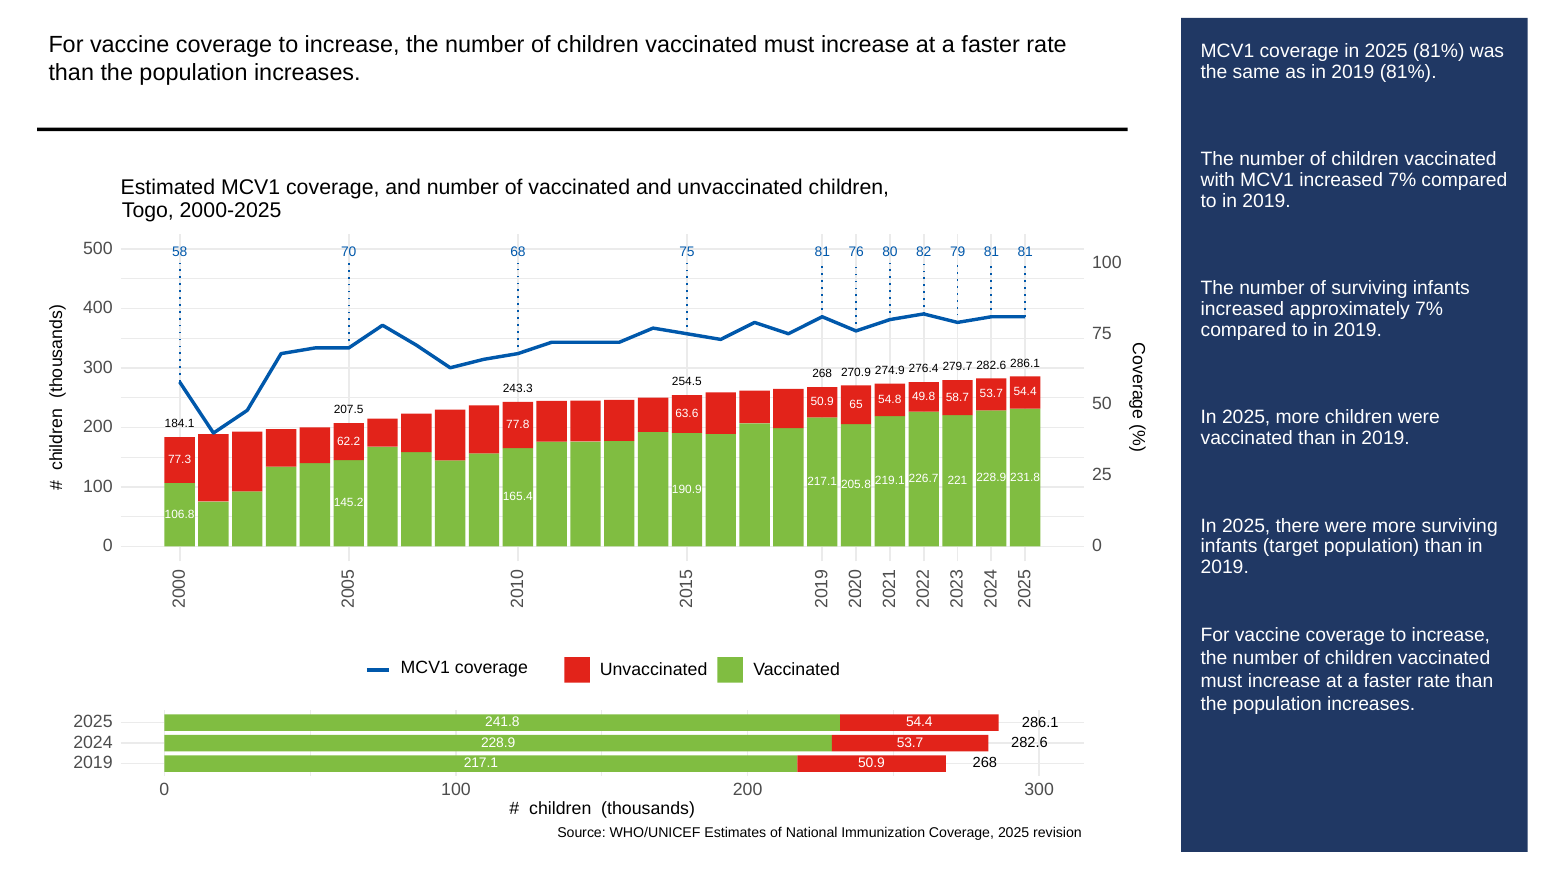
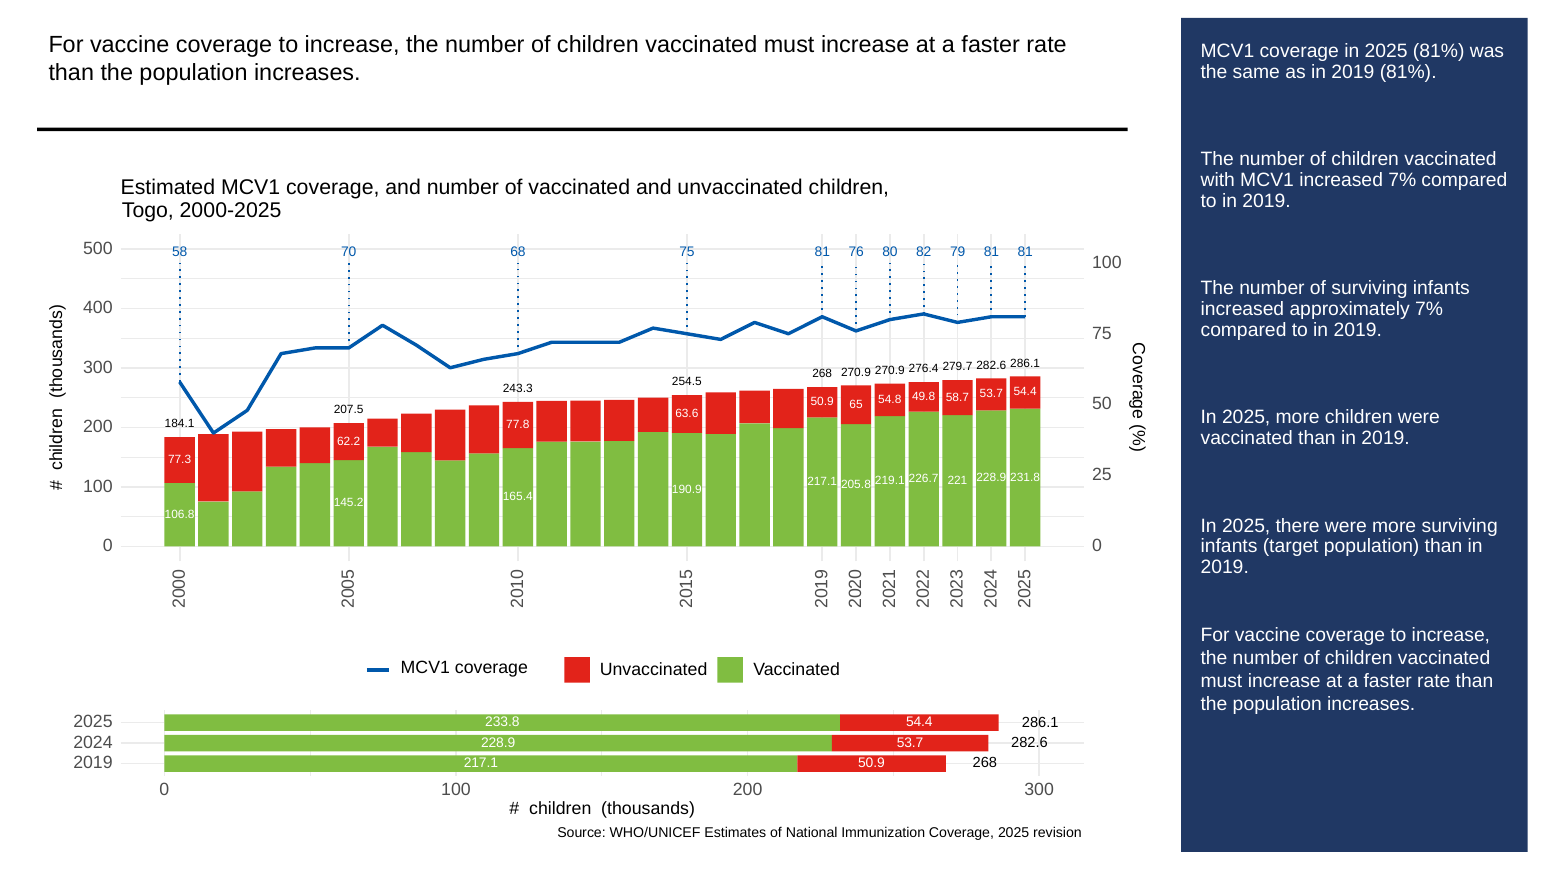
270.9 274.9: 274.9 -> 270.9
241.8: 241.8 -> 233.8
